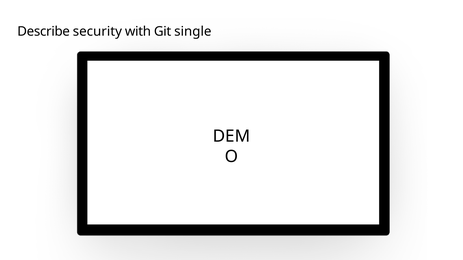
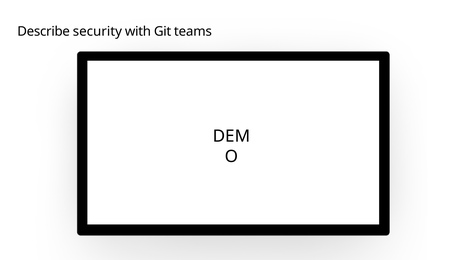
single: single -> teams
